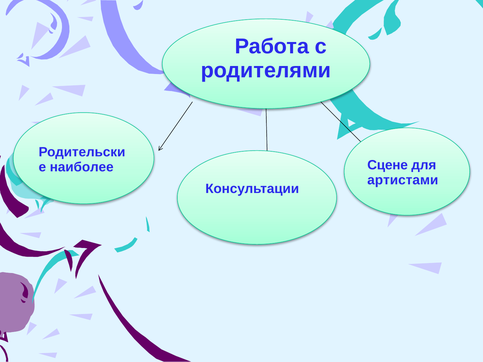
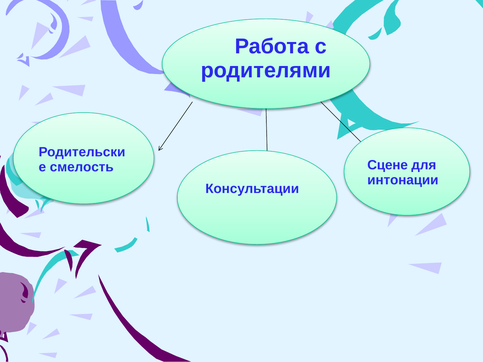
наиболее: наиболее -> смелость
артистами: артистами -> интонации
